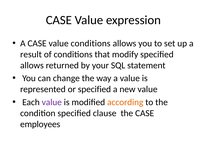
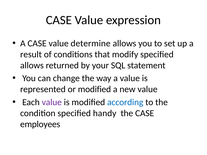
value conditions: conditions -> determine
or specified: specified -> modified
according colour: orange -> blue
clause: clause -> handy
